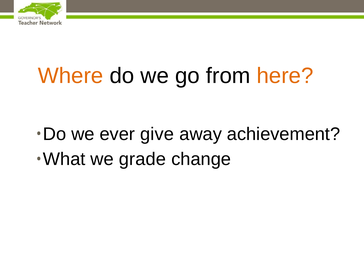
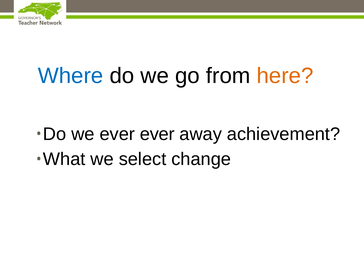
Where colour: orange -> blue
ever give: give -> ever
grade: grade -> select
